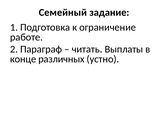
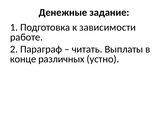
Семейный: Семейный -> Денежные
ограничение: ограничение -> зависимости
